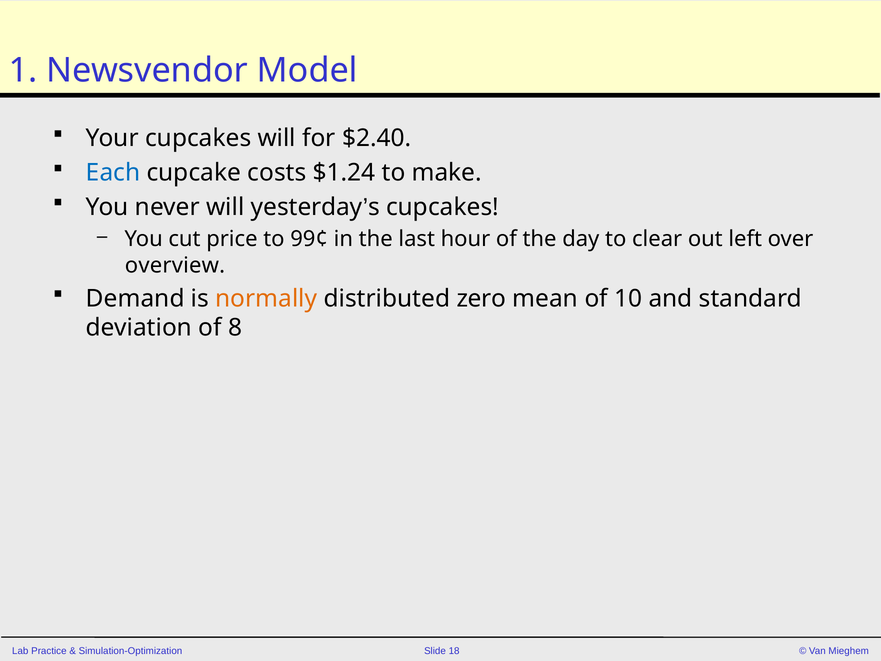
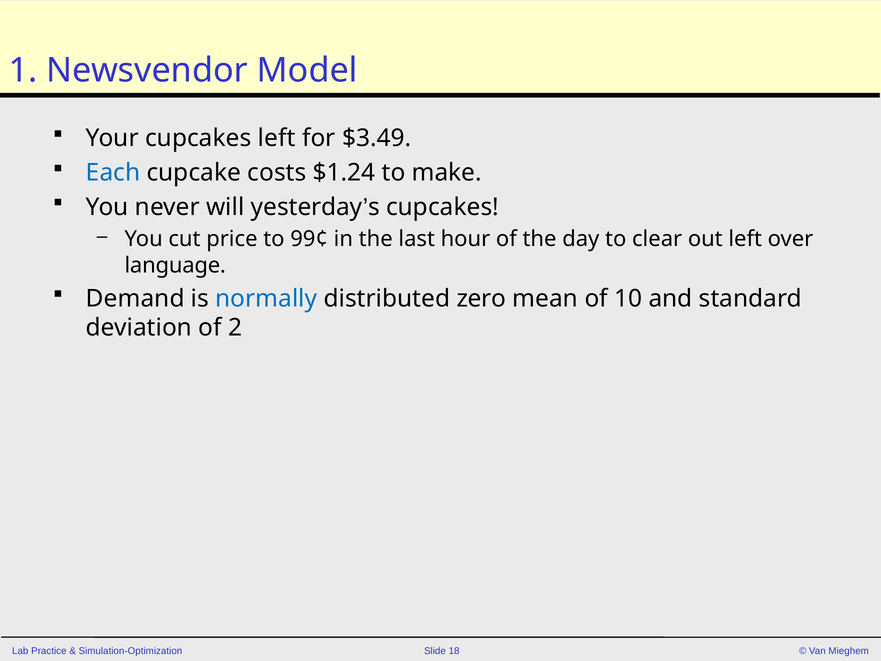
cupcakes will: will -> left
$2.40: $2.40 -> $3.49
overview: overview -> language
normally colour: orange -> blue
8: 8 -> 2
